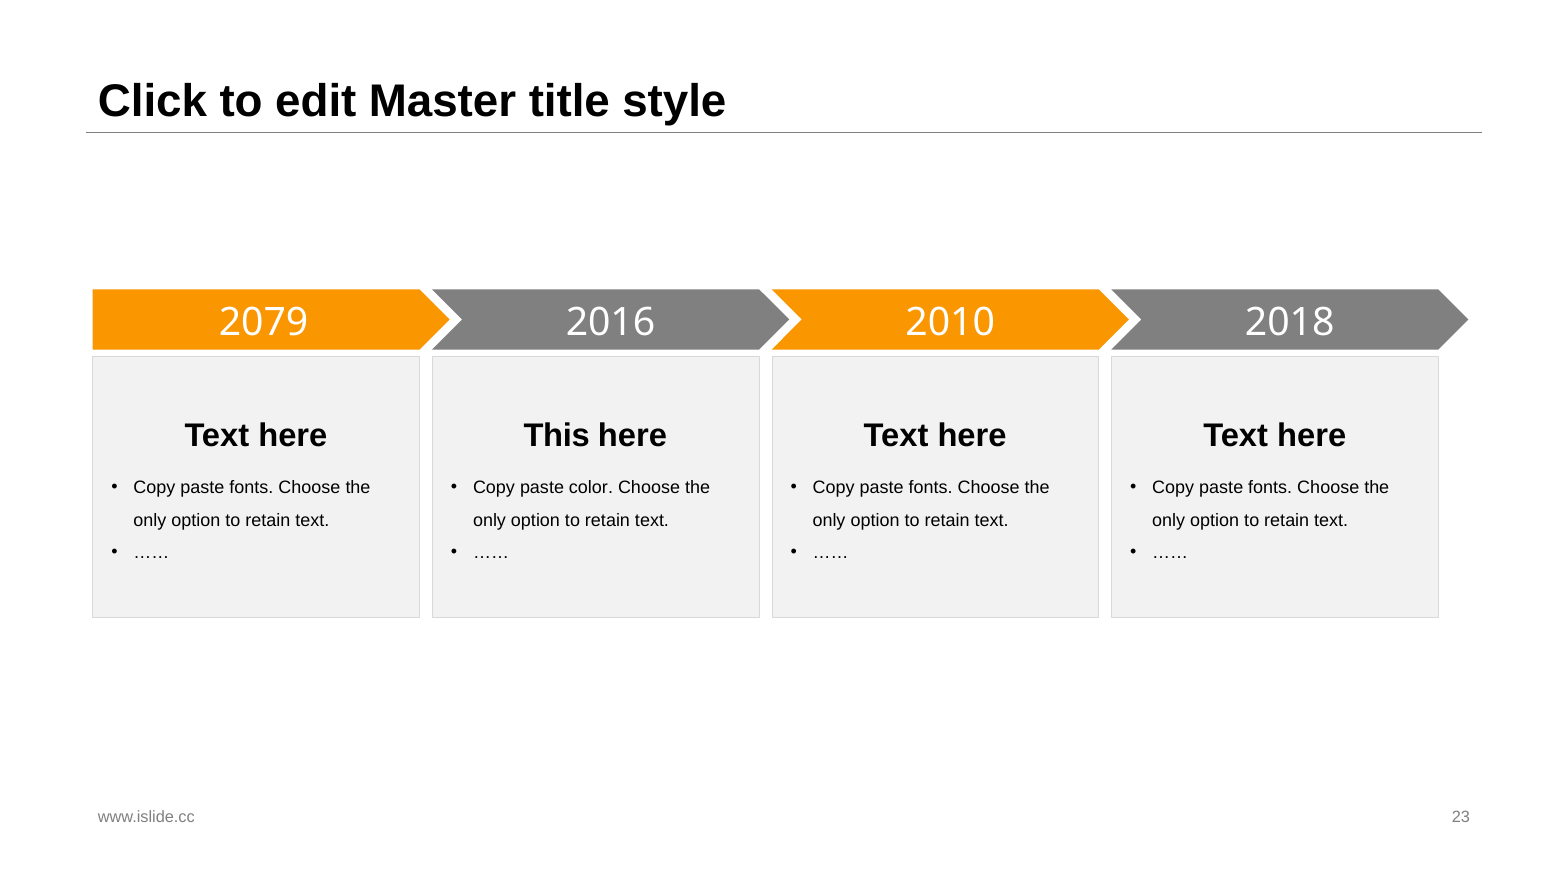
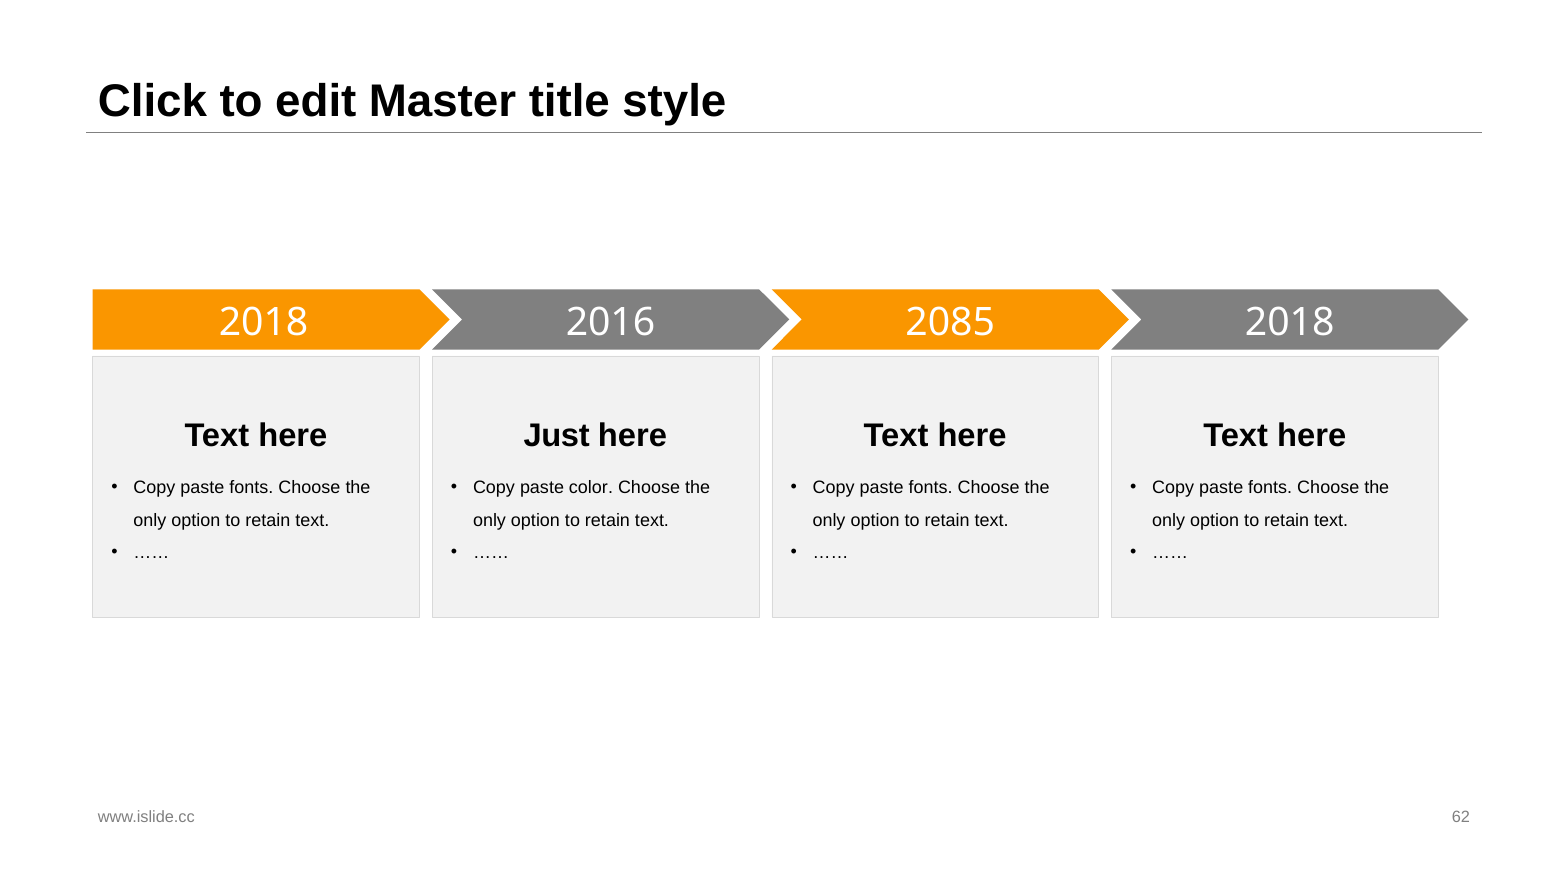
2079 at (264, 322): 2079 -> 2018
2010: 2010 -> 2085
This: This -> Just
23: 23 -> 62
